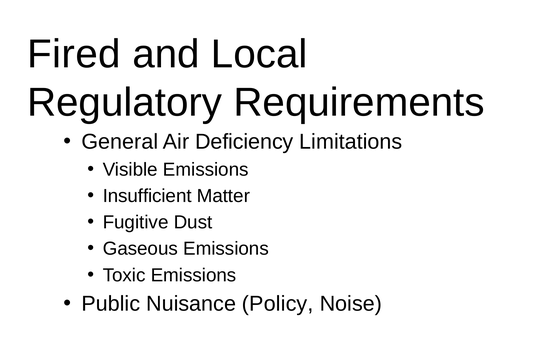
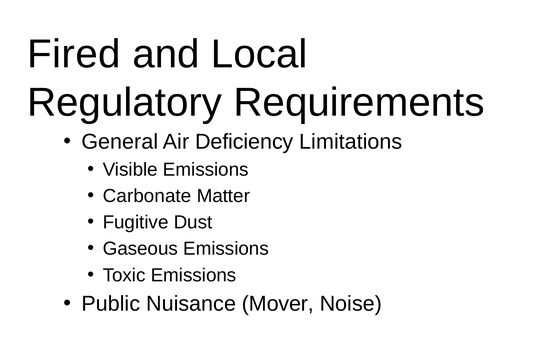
Insufficient: Insufficient -> Carbonate
Policy: Policy -> Mover
